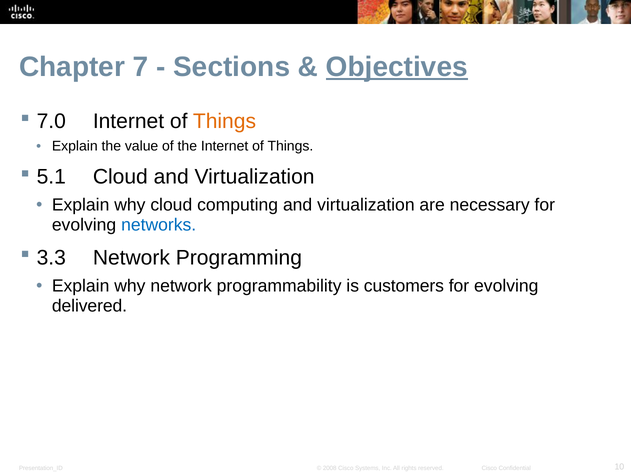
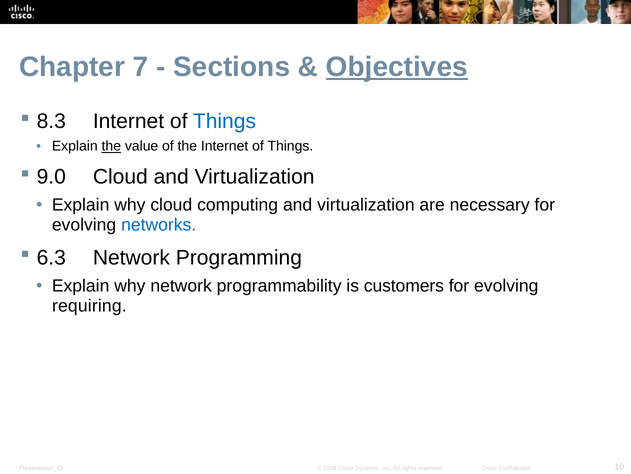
7.0: 7.0 -> 8.3
Things at (224, 121) colour: orange -> blue
the at (111, 146) underline: none -> present
5.1: 5.1 -> 9.0
3.3: 3.3 -> 6.3
delivered: delivered -> requiring
